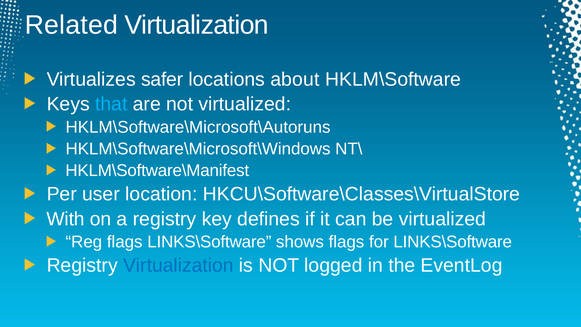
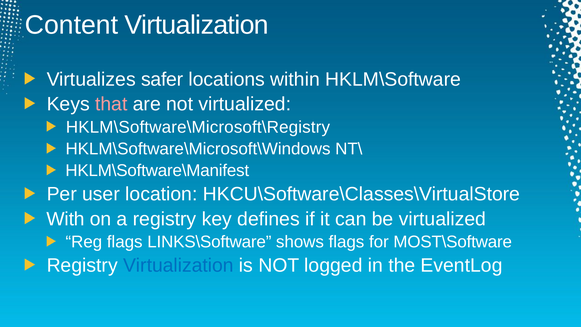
Related: Related -> Content
about: about -> within
that colour: light blue -> pink
HKLM\Software\Microsoft\Autoruns: HKLM\Software\Microsoft\Autoruns -> HKLM\Software\Microsoft\Registry
for LINKS\Software: LINKS\Software -> MOST\Software
